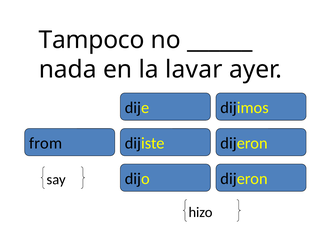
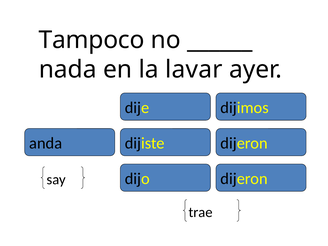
from: from -> anda
hizo: hizo -> trae
